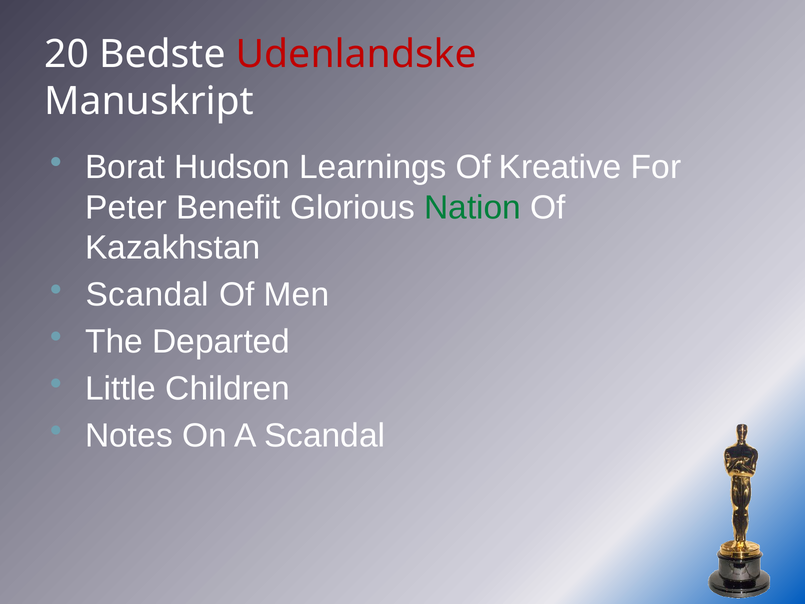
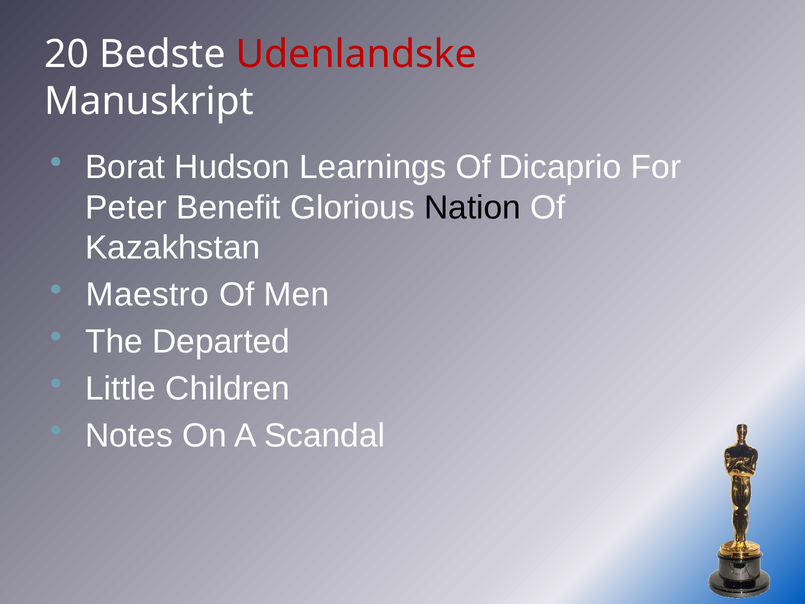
Kreative: Kreative -> Dicaprio
Nation colour: green -> black
Scandal at (147, 295): Scandal -> Maestro
